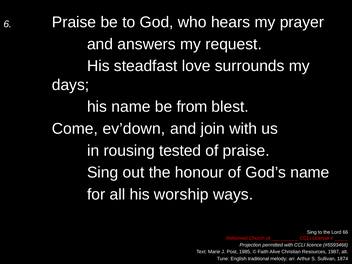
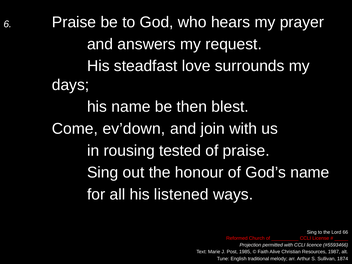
from: from -> then
worship: worship -> listened
